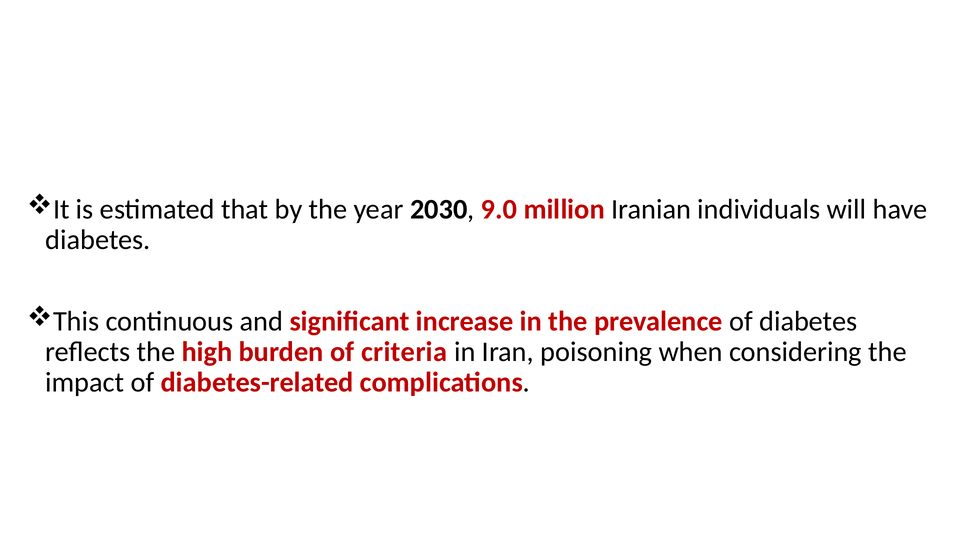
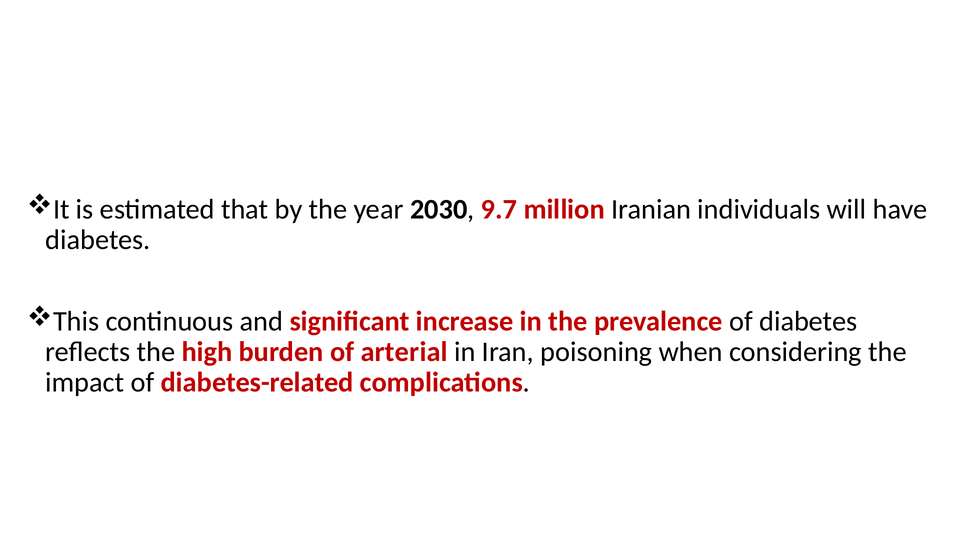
9.0: 9.0 -> 9.7
criteria: criteria -> arterial
